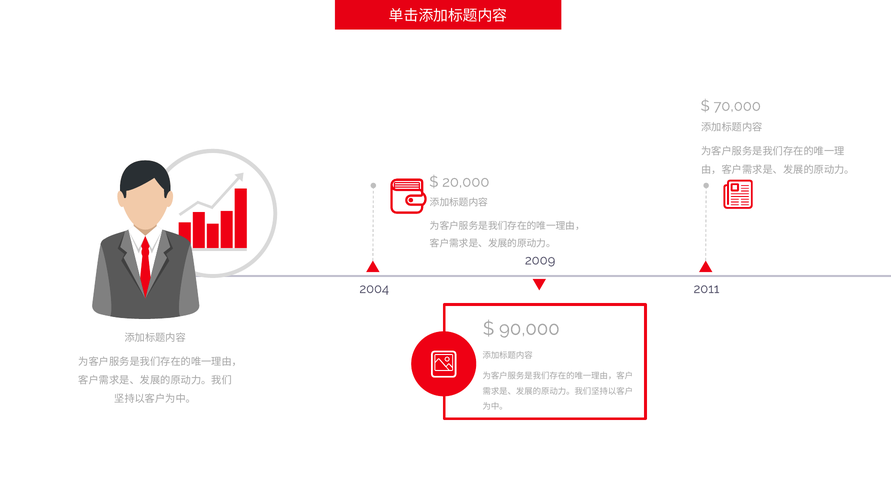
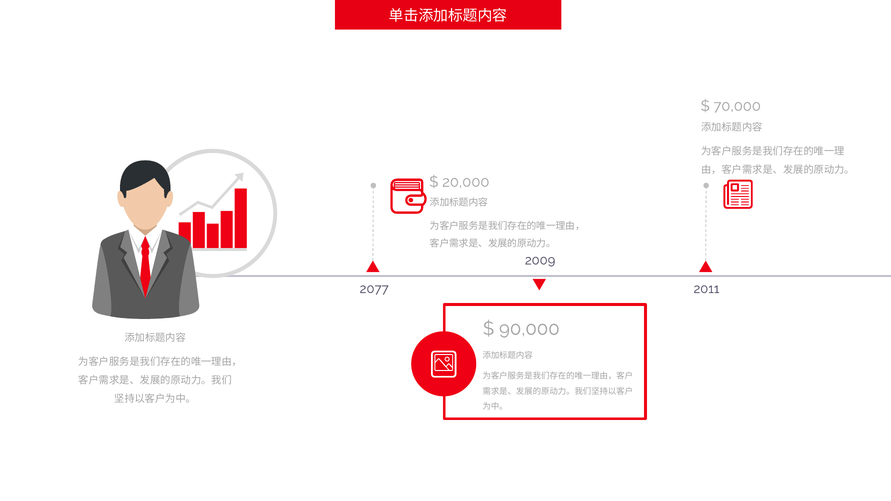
2004: 2004 -> 2077
